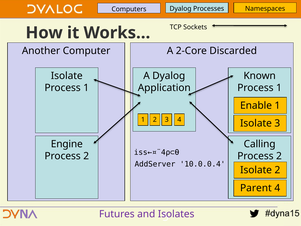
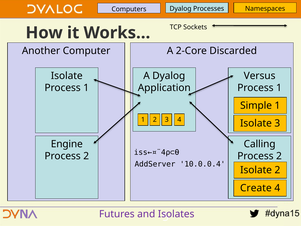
Known: Known -> Versus
Enable: Enable -> Simple
Parent: Parent -> Create
